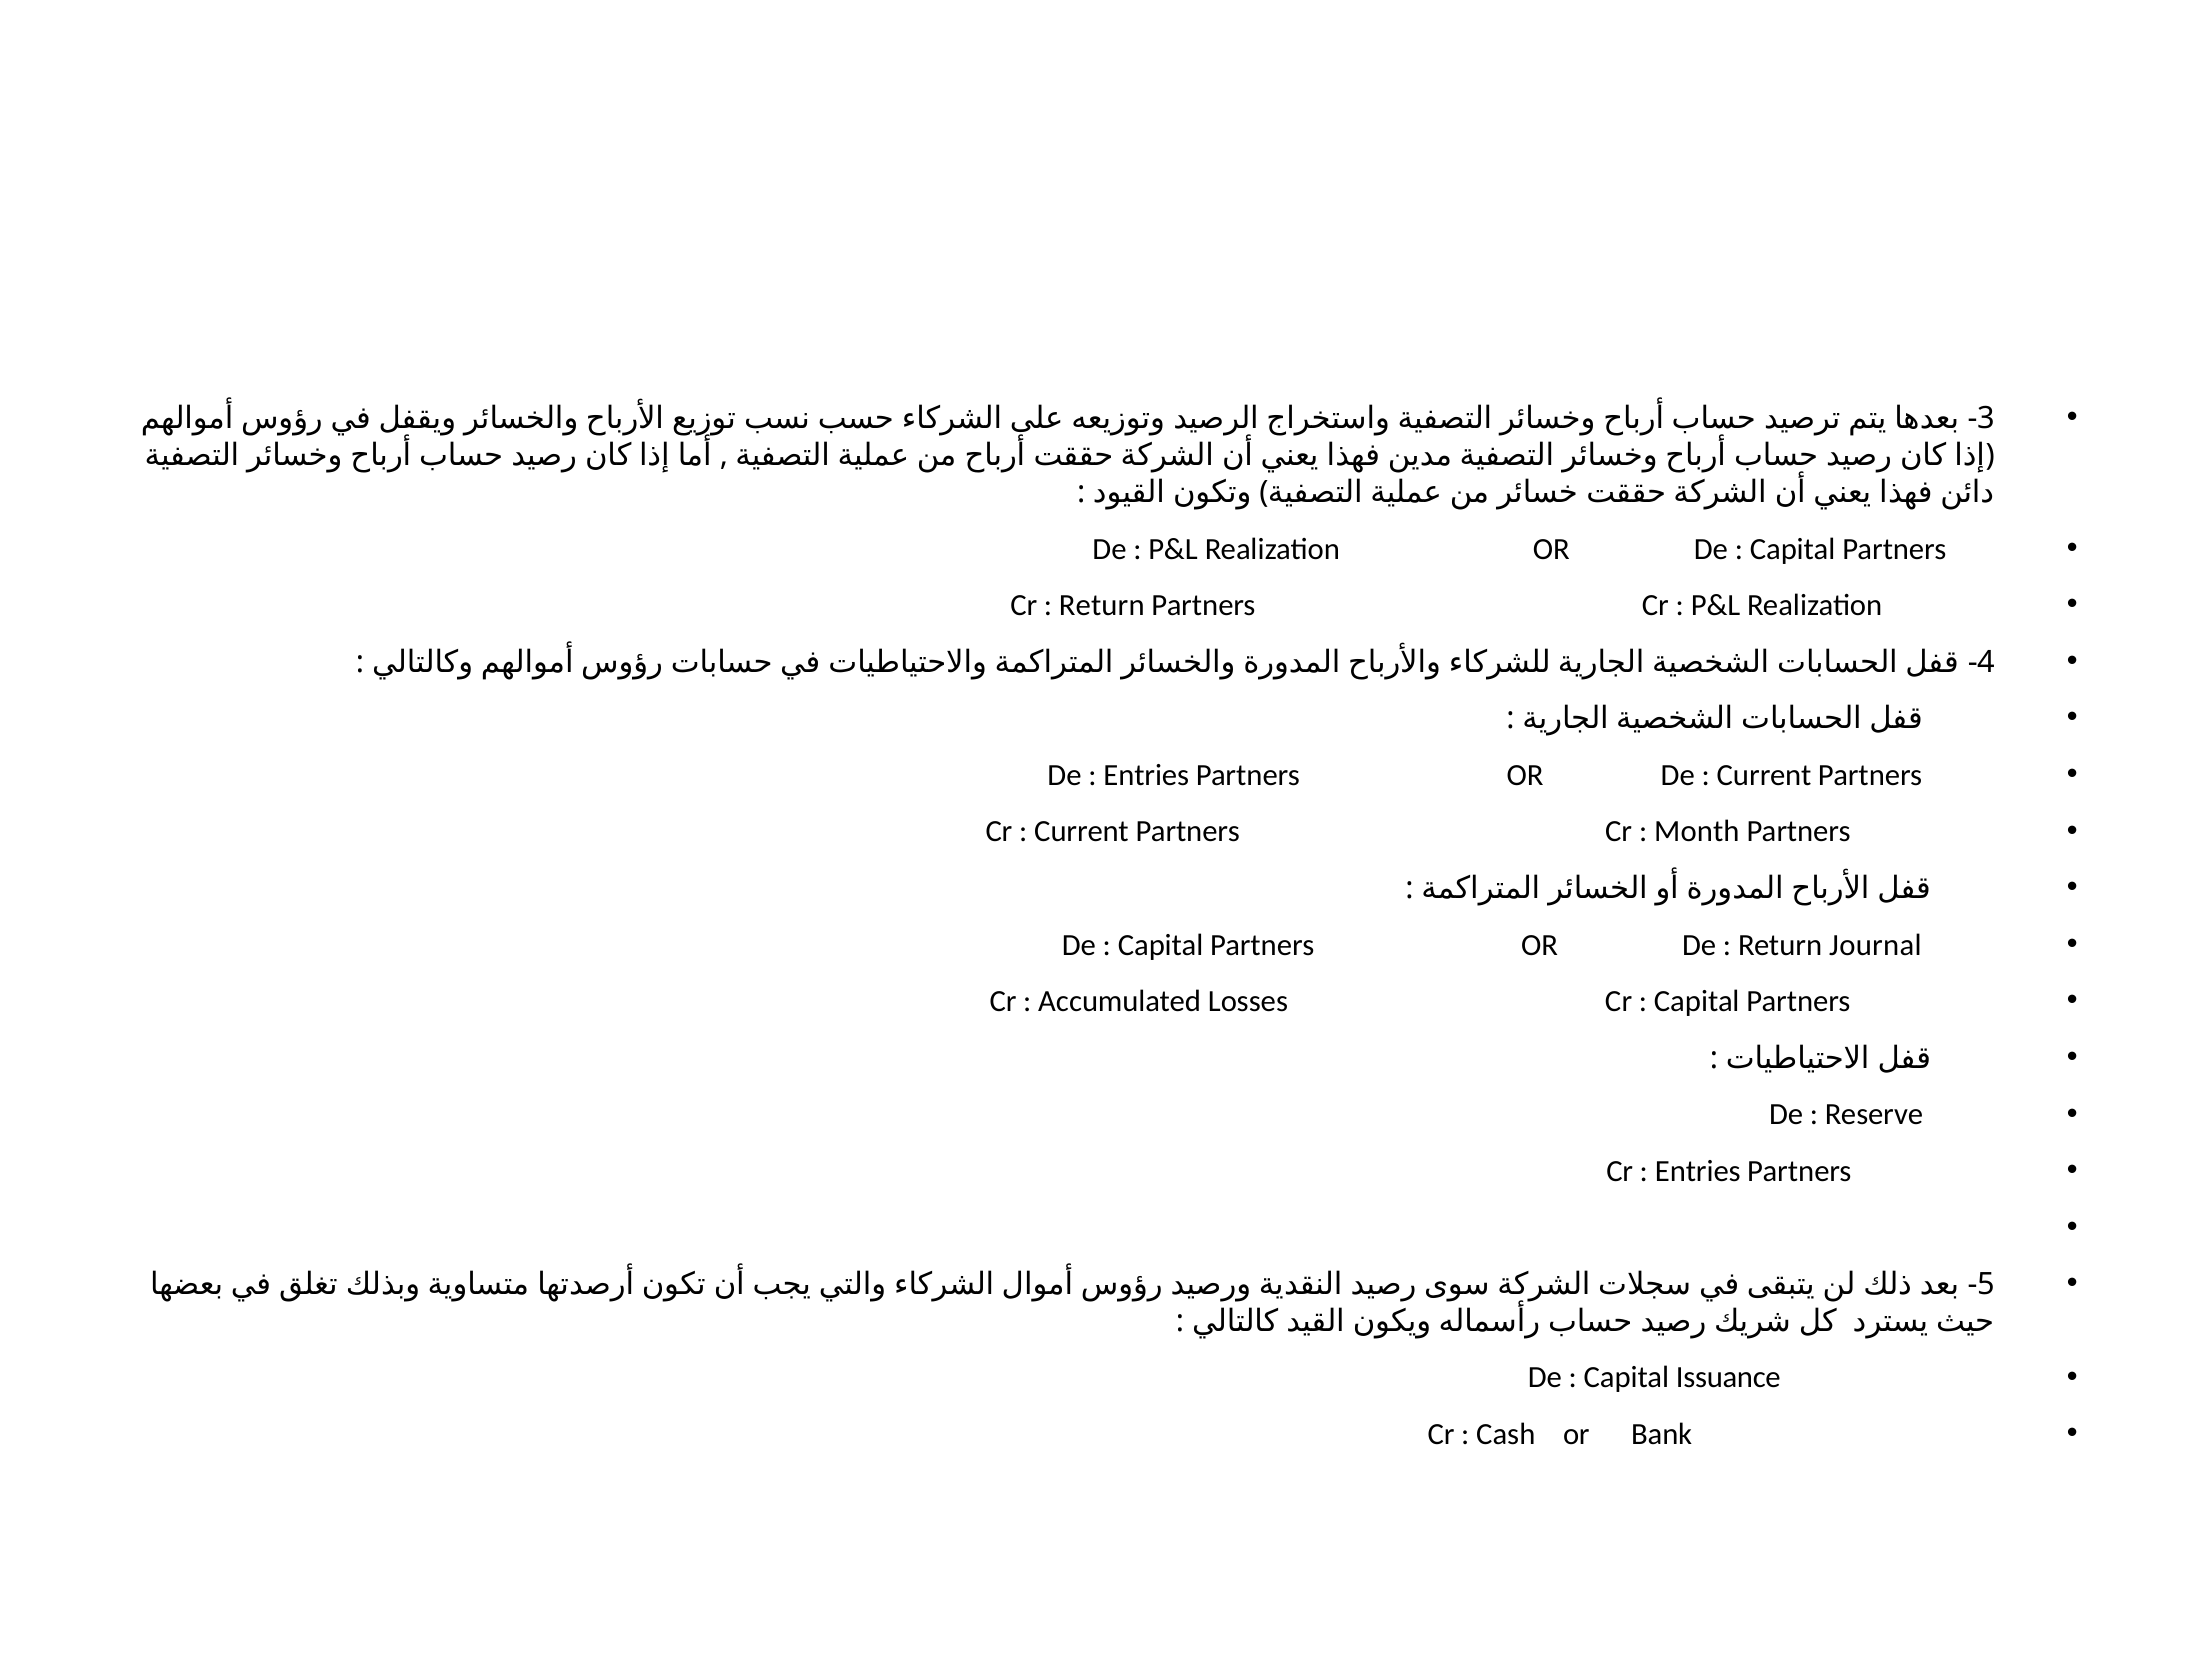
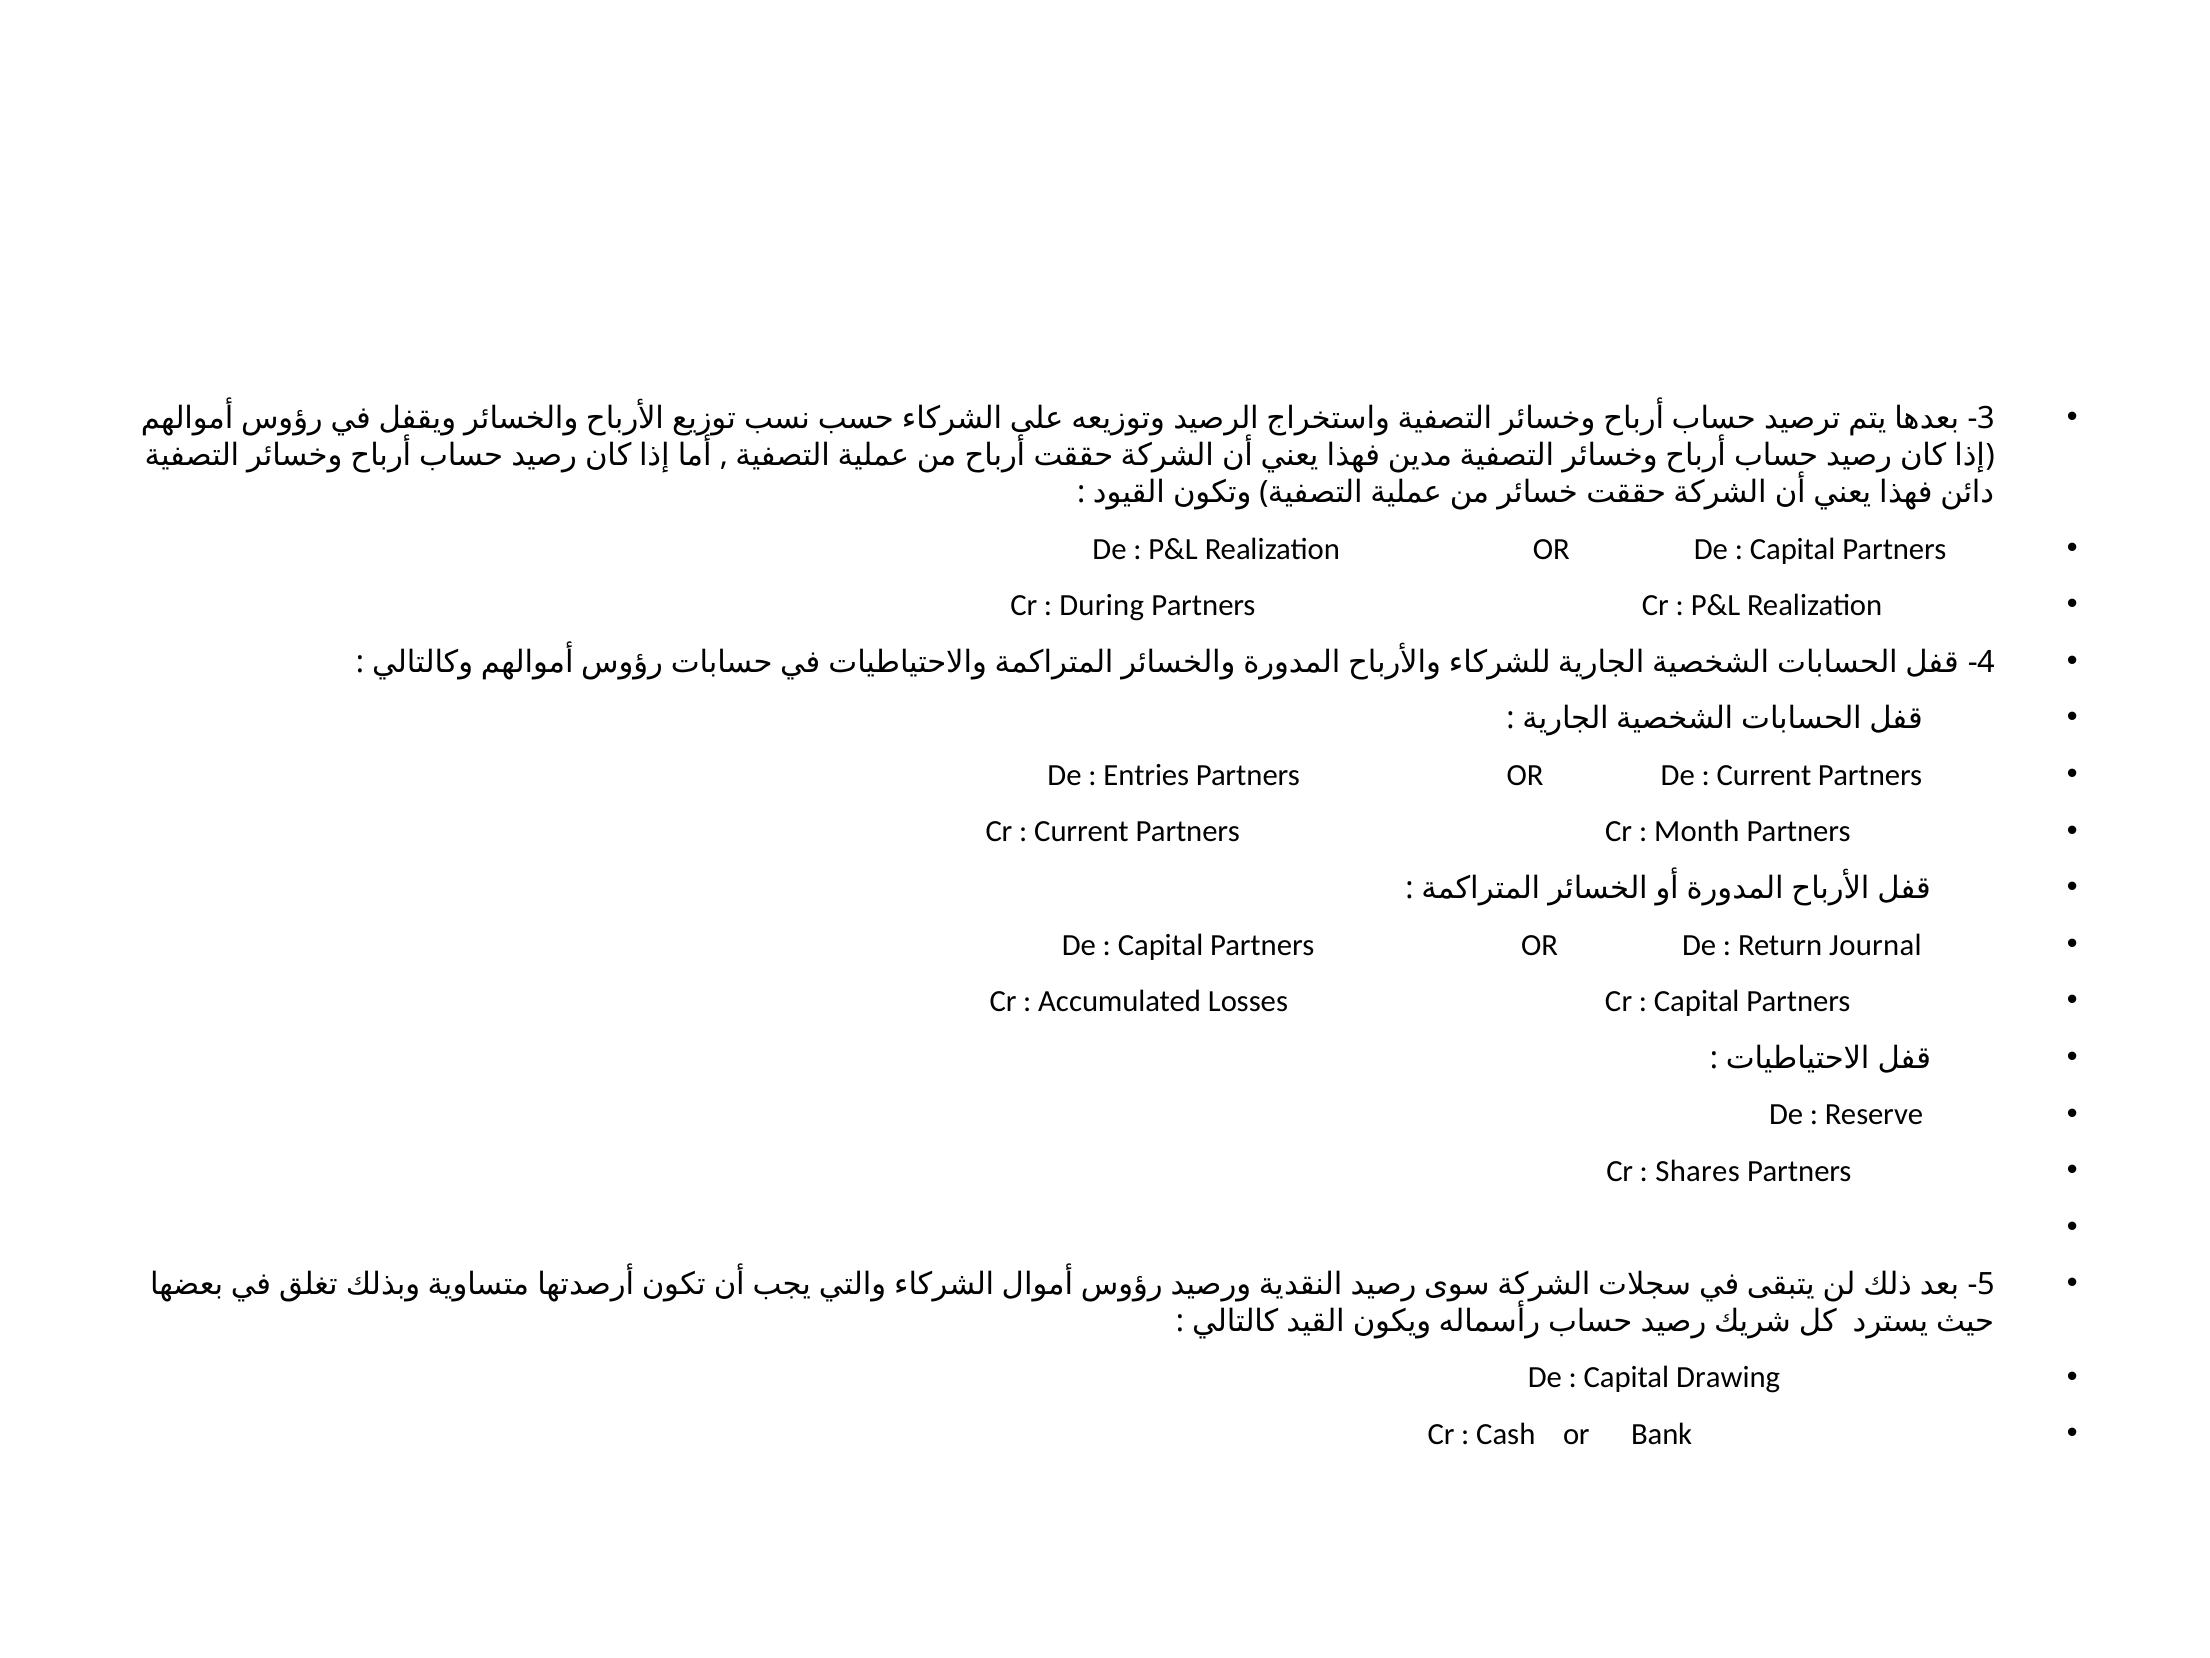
Return at (1102, 605): Return -> During
Entries at (1698, 1171): Entries -> Shares
Issuance: Issuance -> Drawing
